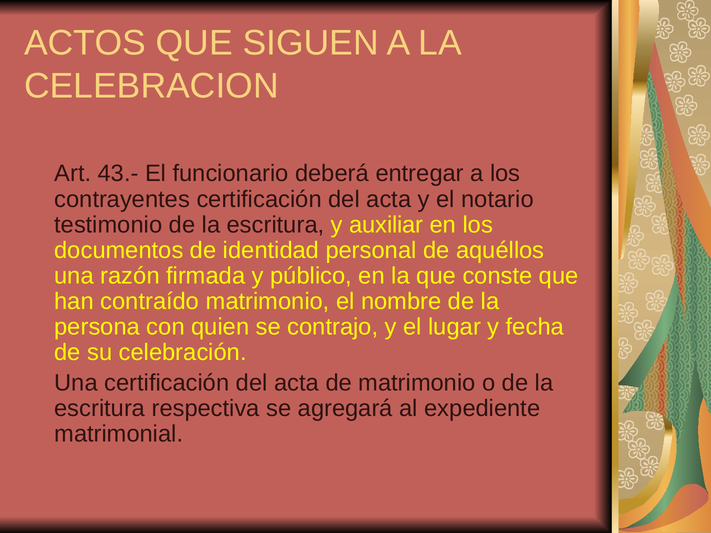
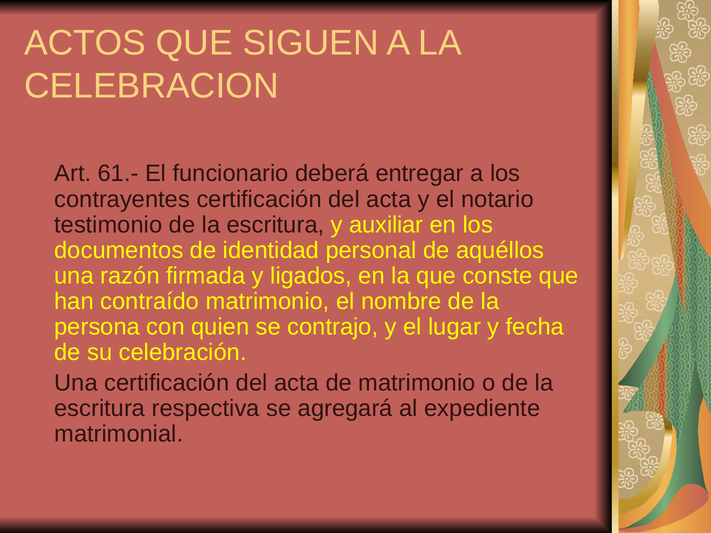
43.-: 43.- -> 61.-
público: público -> ligados
